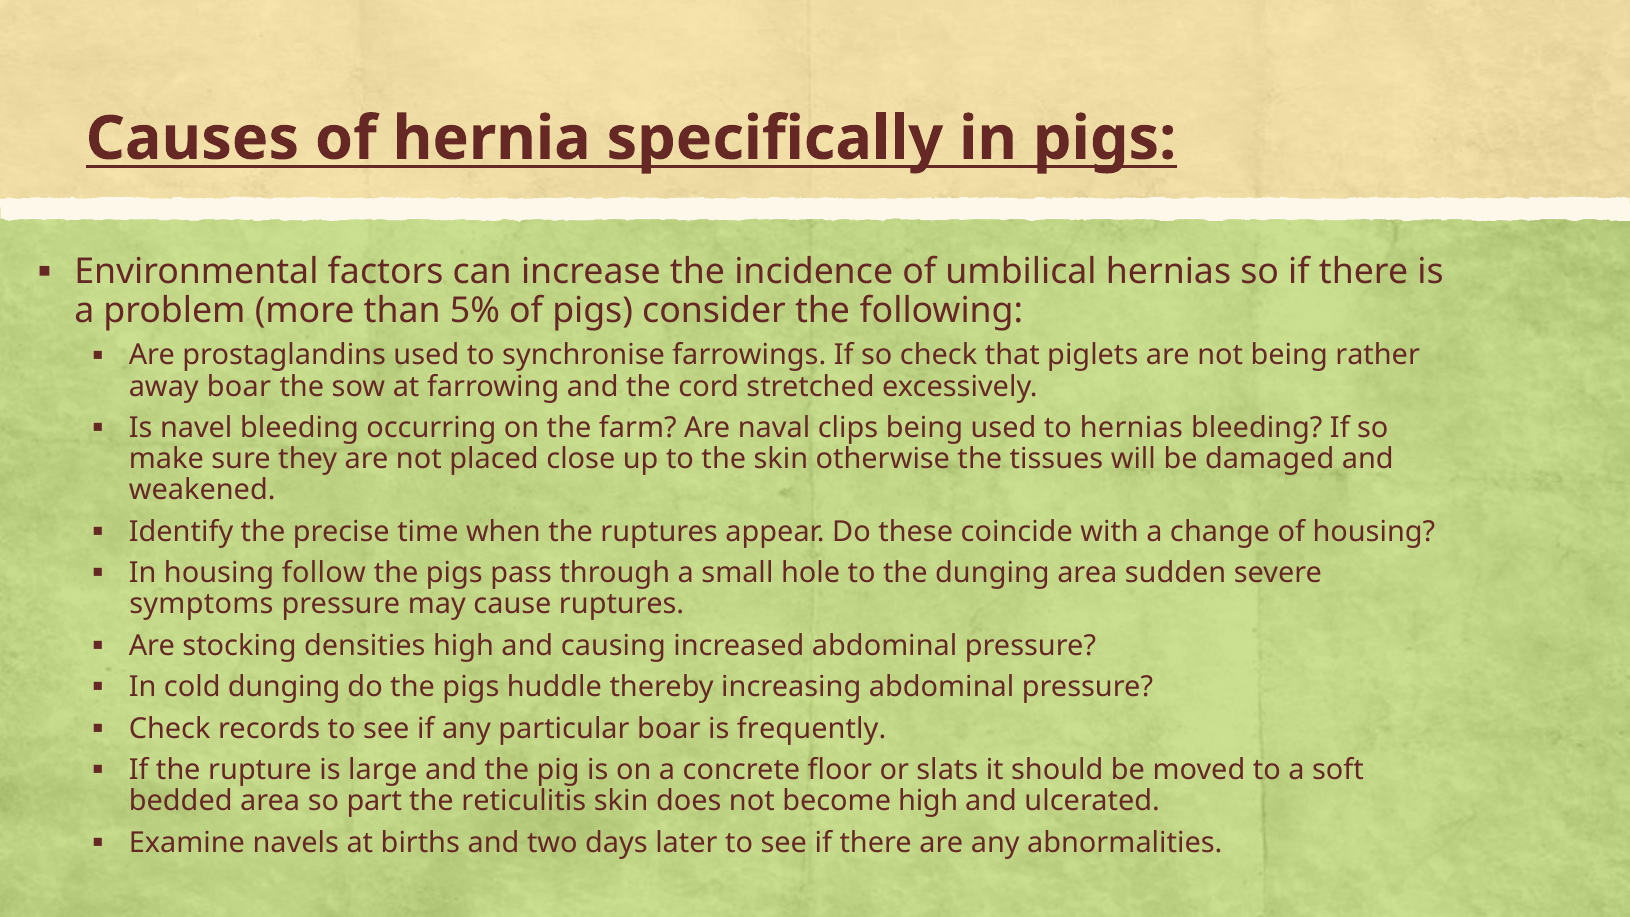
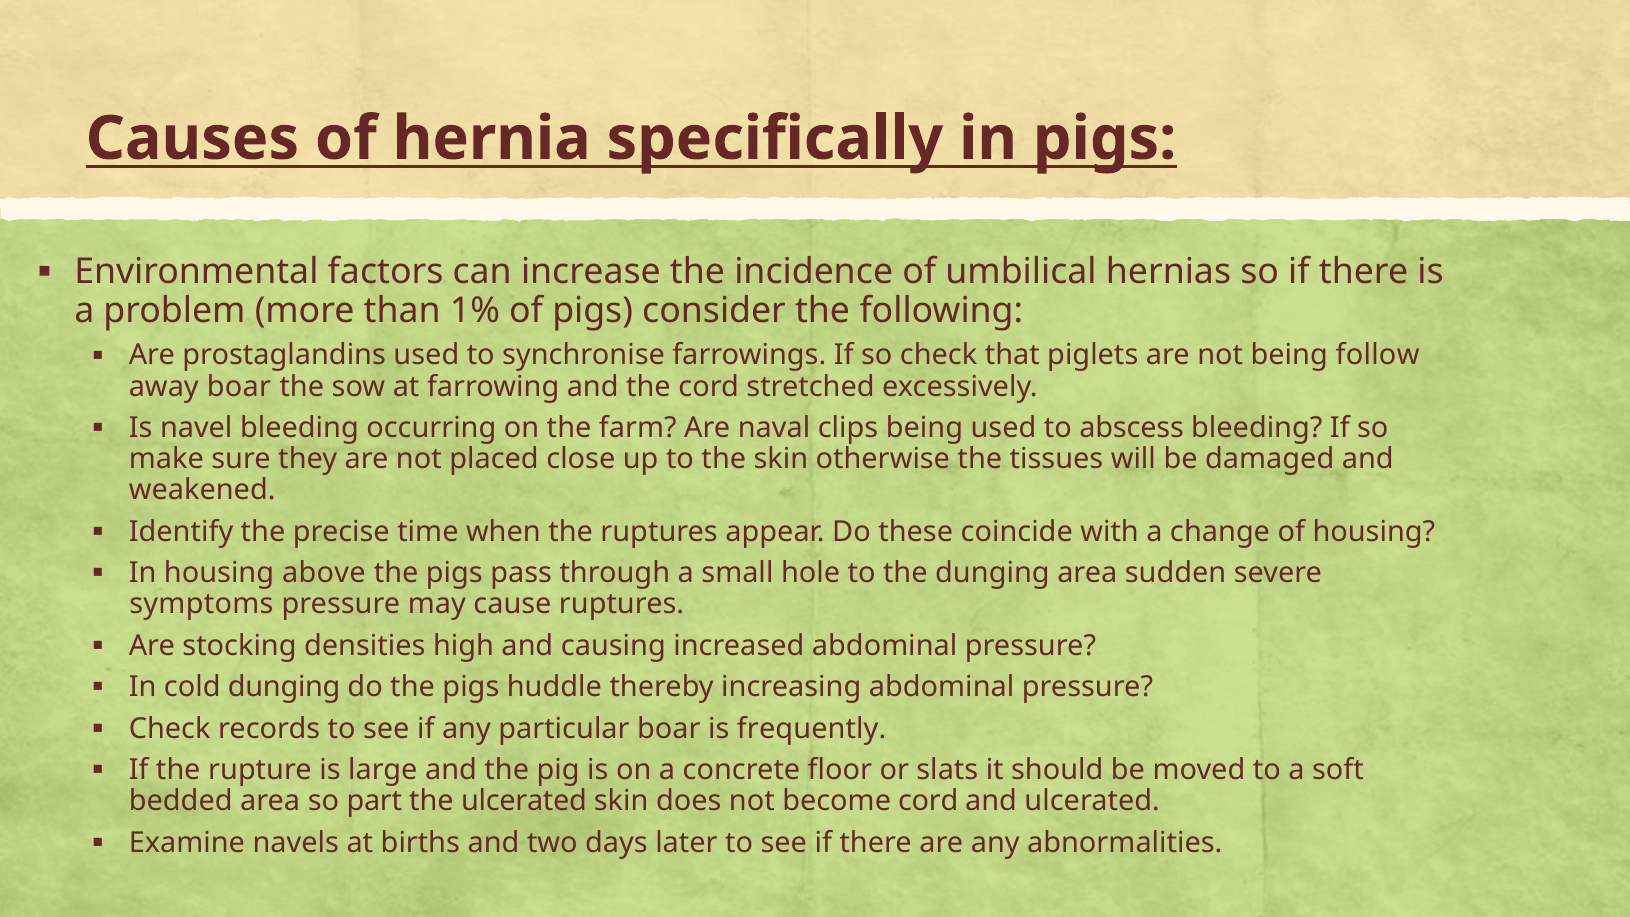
5%: 5% -> 1%
rather: rather -> follow
to hernias: hernias -> abscess
follow: follow -> above
the reticulitis: reticulitis -> ulcerated
become high: high -> cord
